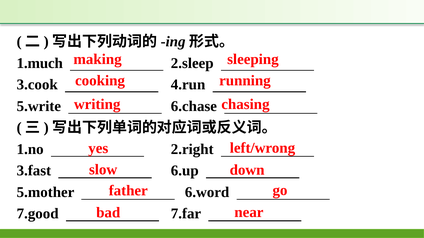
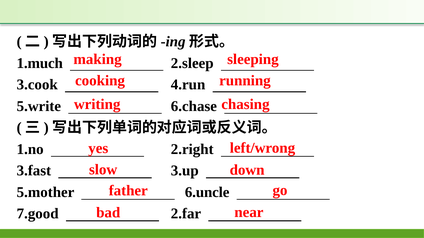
6.up: 6.up -> 3.up
6.word: 6.word -> 6.uncle
7.far: 7.far -> 2.far
